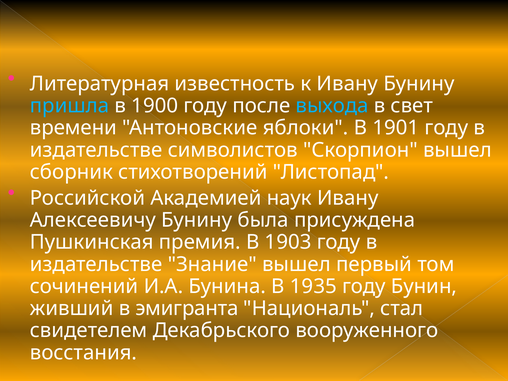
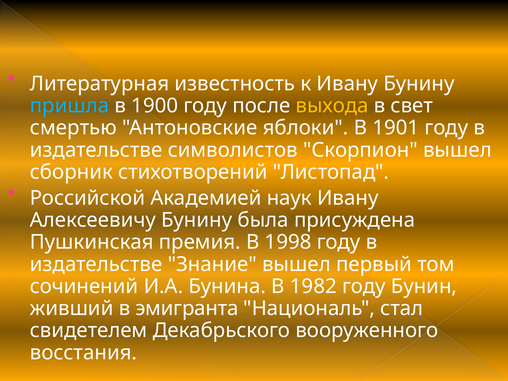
выхода colour: light blue -> yellow
времени: времени -> смертью
1903: 1903 -> 1998
1935: 1935 -> 1982
